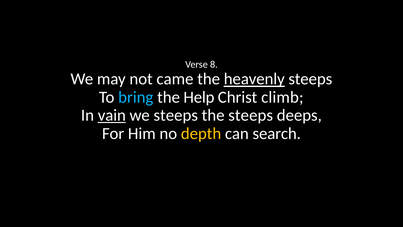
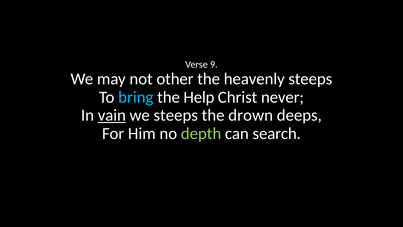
8: 8 -> 9
came: came -> other
heavenly underline: present -> none
climb: climb -> never
the steeps: steeps -> drown
depth colour: yellow -> light green
